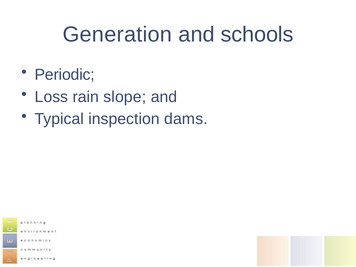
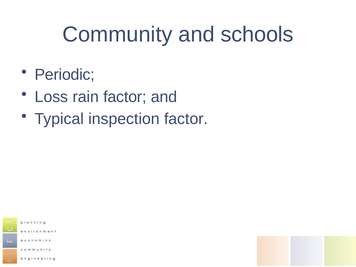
Generation: Generation -> Community
rain slope: slope -> factor
inspection dams: dams -> factor
